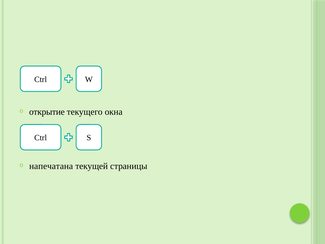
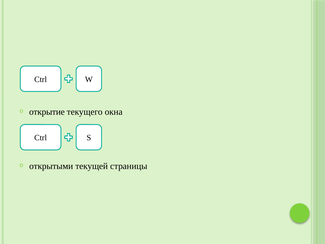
напечатана: напечатана -> открытыми
